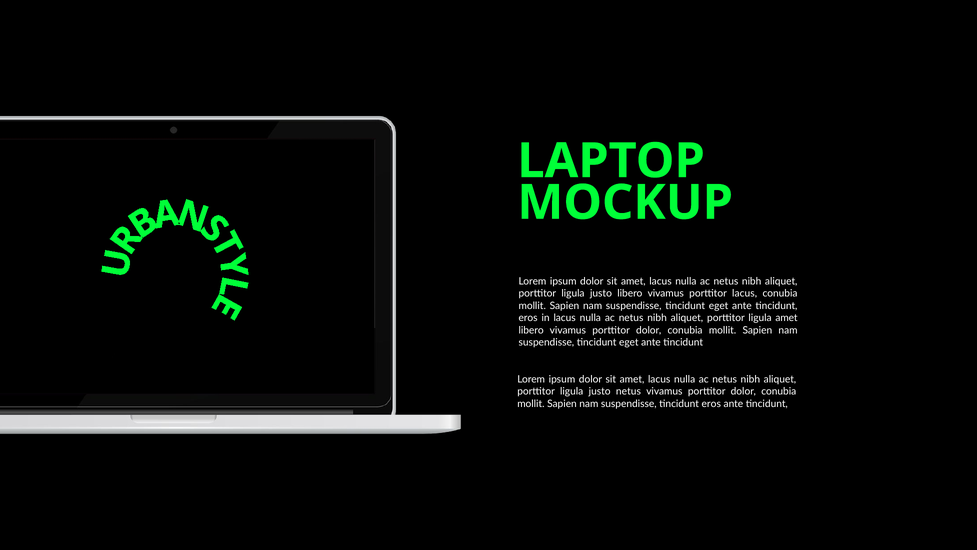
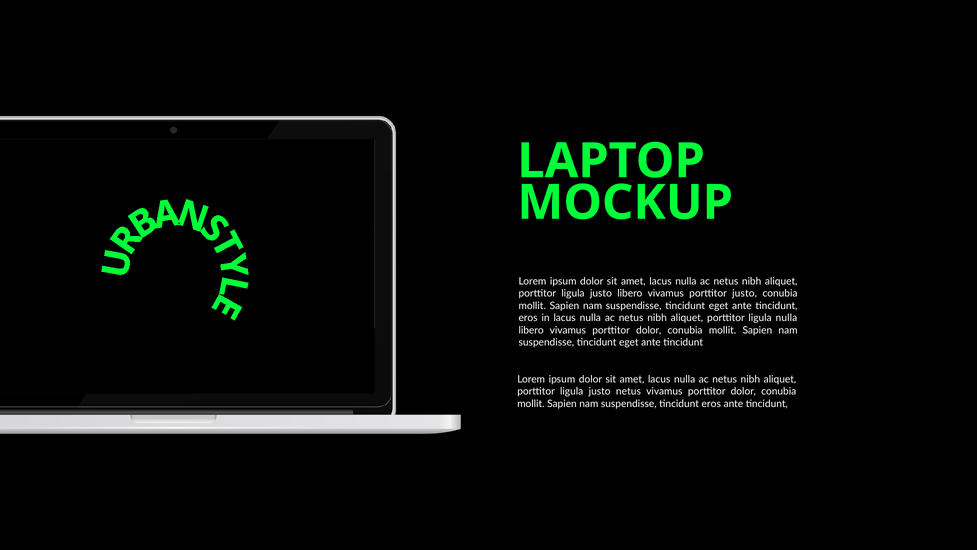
porttitor lacus: lacus -> justo
ligula amet: amet -> nulla
